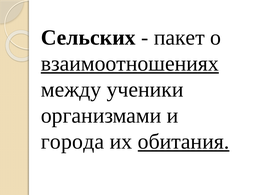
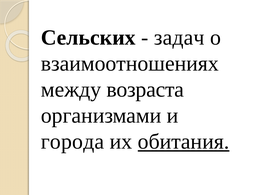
пакет: пакет -> задач
взаимоотношениях underline: present -> none
ученики: ученики -> возраста
